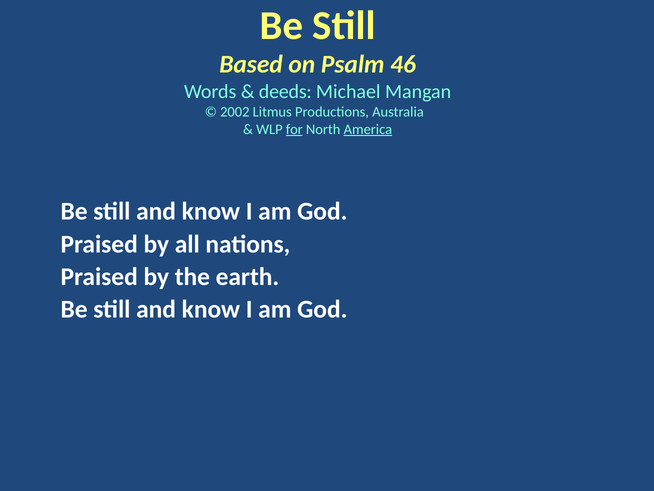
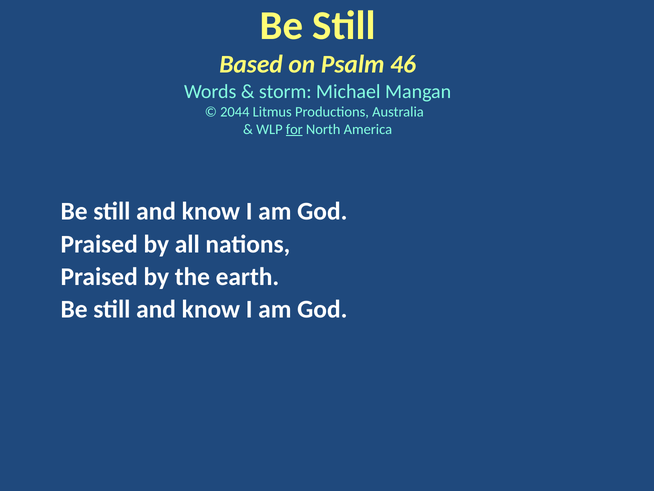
deeds: deeds -> storm
2002: 2002 -> 2044
America underline: present -> none
